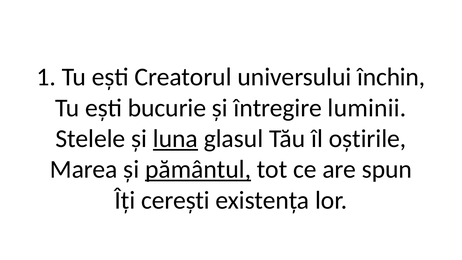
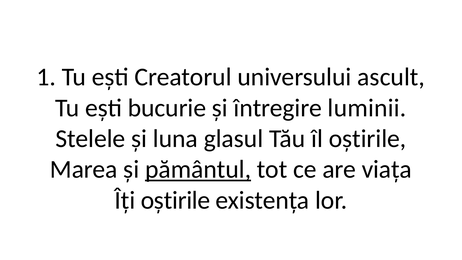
închin: închin -> ascult
luna underline: present -> none
spun: spun -> viața
Îți cerești: cerești -> oștirile
